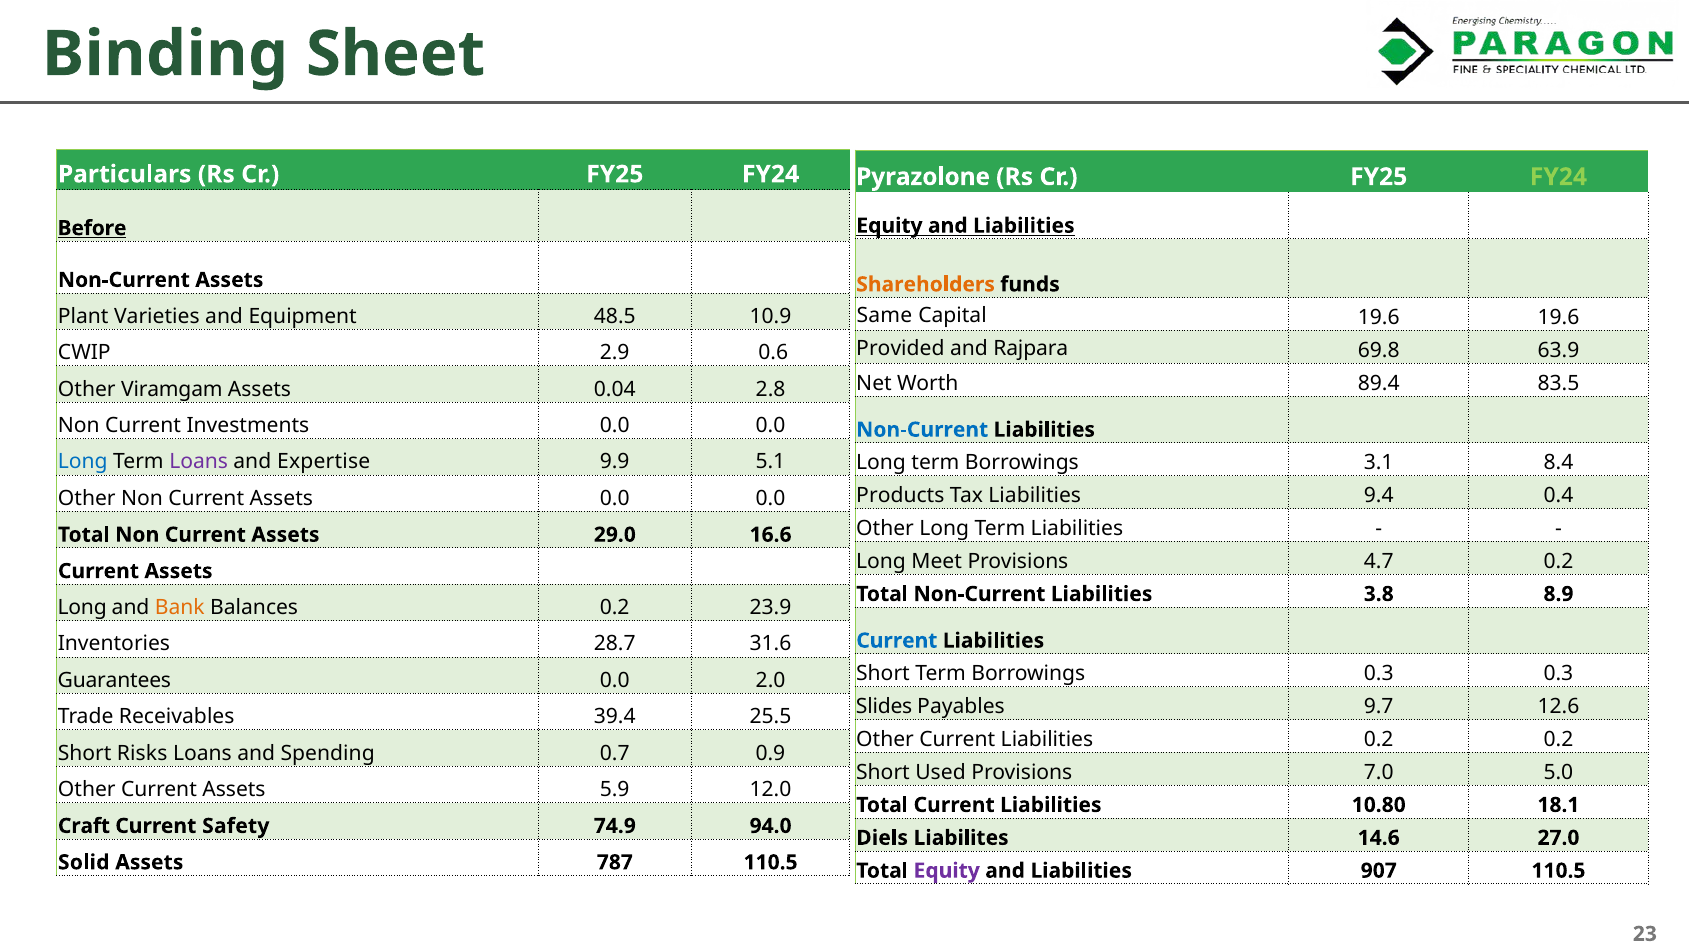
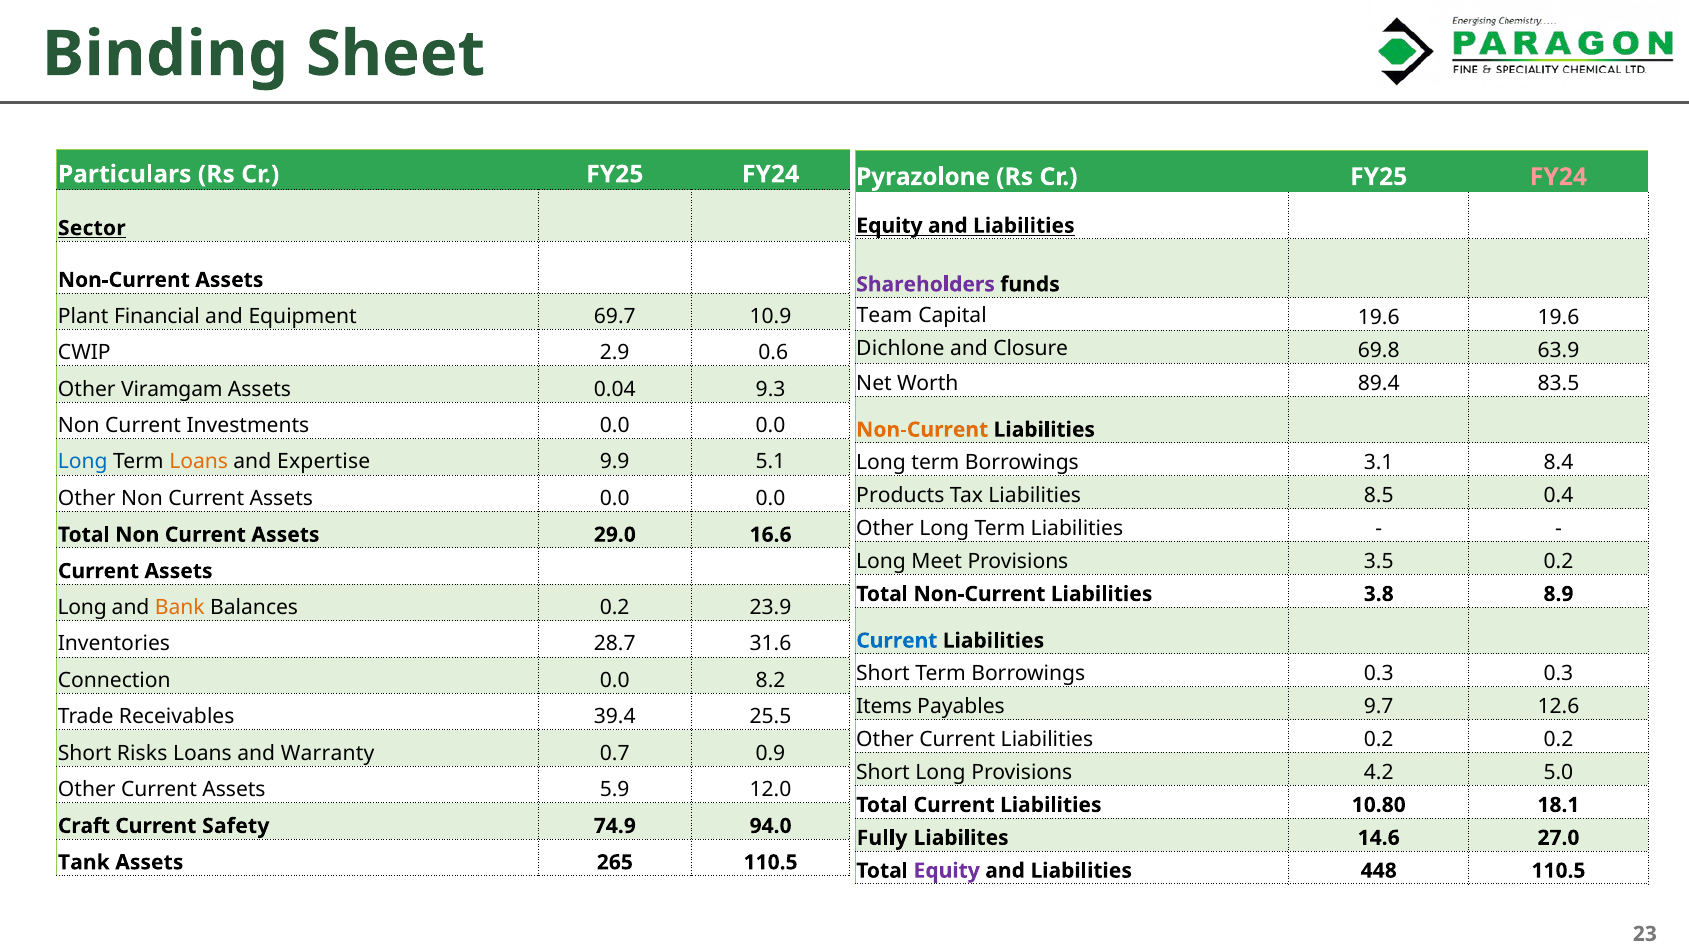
FY24 at (1558, 177) colour: light green -> pink
Before: Before -> Sector
Shareholders colour: orange -> purple
Same: Same -> Team
Varieties: Varieties -> Financial
48.5: 48.5 -> 69.7
Provided: Provided -> Dichlone
Rajpara: Rajpara -> Closure
2.8: 2.8 -> 9.3
Non‐Current at (922, 430) colour: blue -> orange
Loans at (199, 462) colour: purple -> orange
9.4: 9.4 -> 8.5
4.7: 4.7 -> 3.5
Guarantees: Guarantees -> Connection
2.0: 2.0 -> 8.2
Slides: Slides -> Items
Spending: Spending -> Warranty
Short Used: Used -> Long
7.0: 7.0 -> 4.2
Diels: Diels -> Fully
Solid: Solid -> Tank
787: 787 -> 265
907: 907 -> 448
